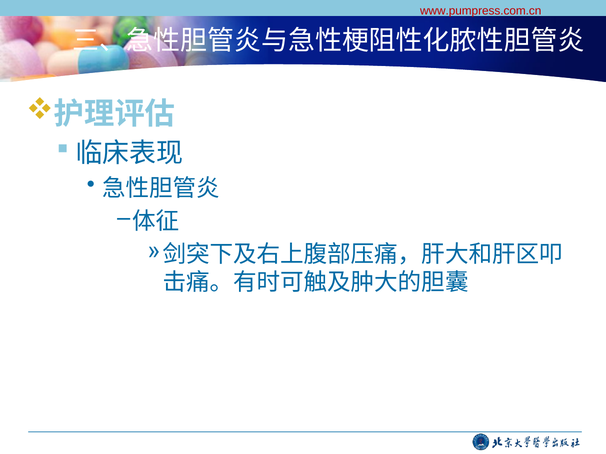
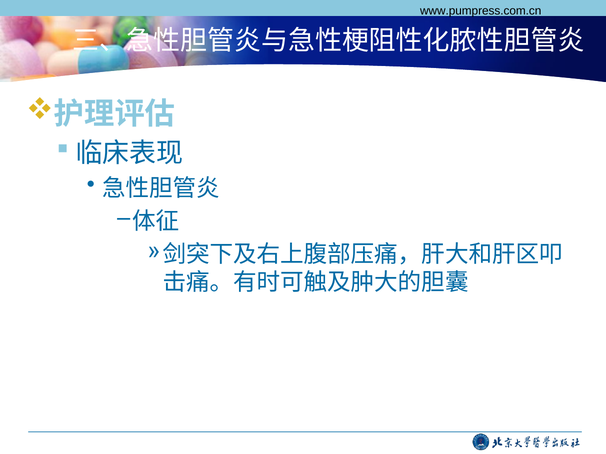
www.pumpress.com.cn colour: red -> black
